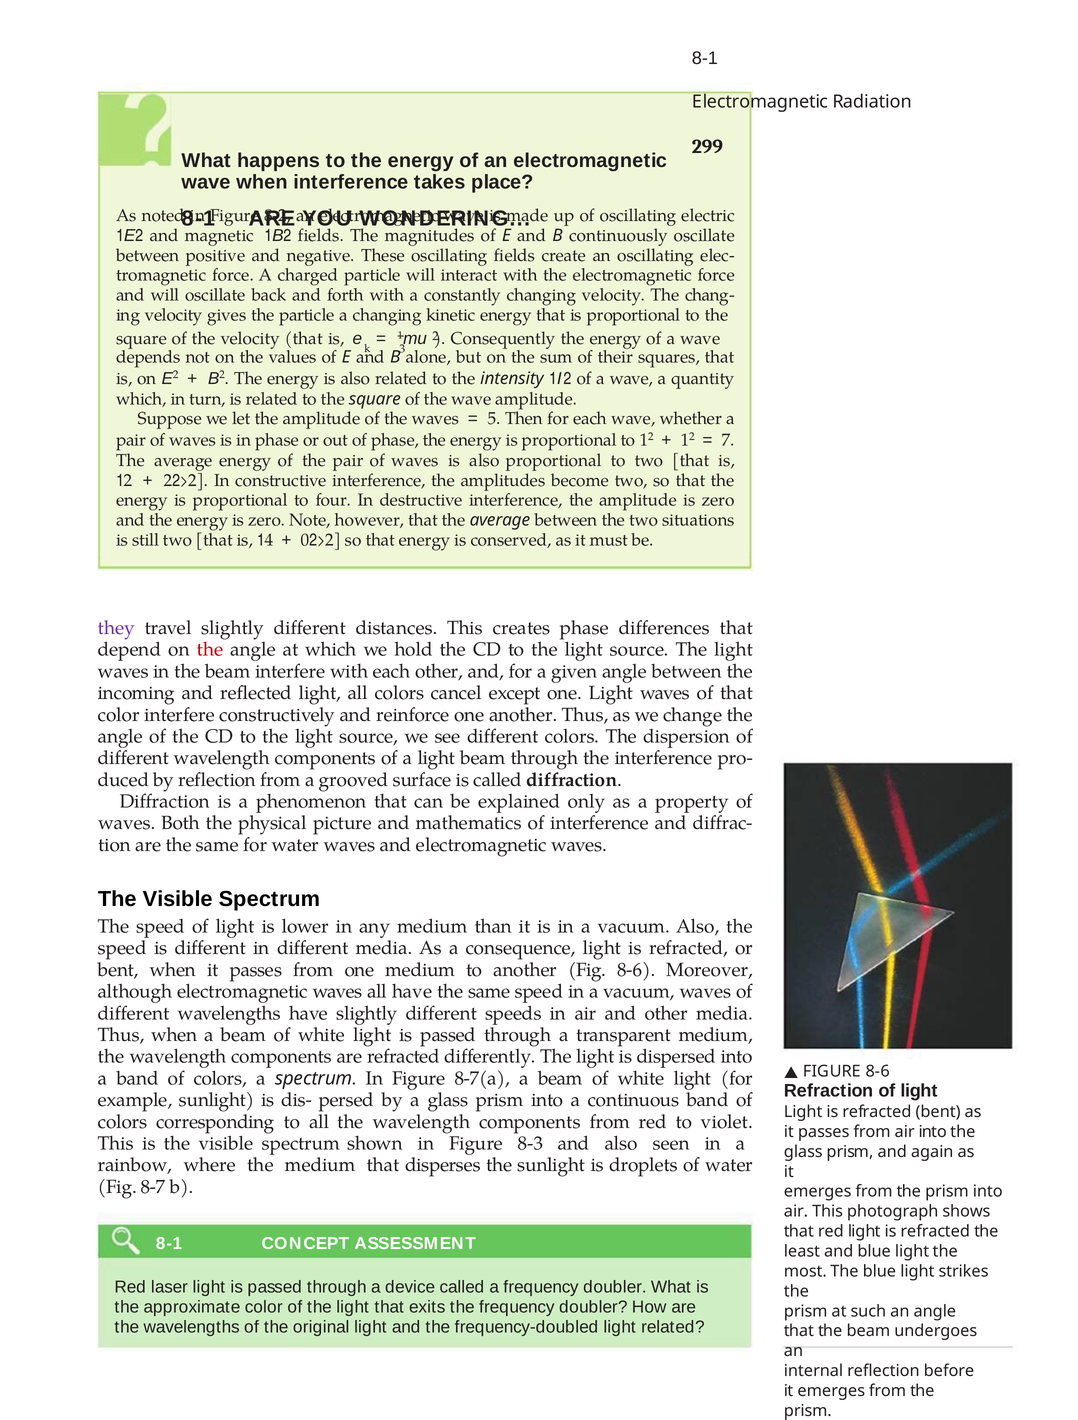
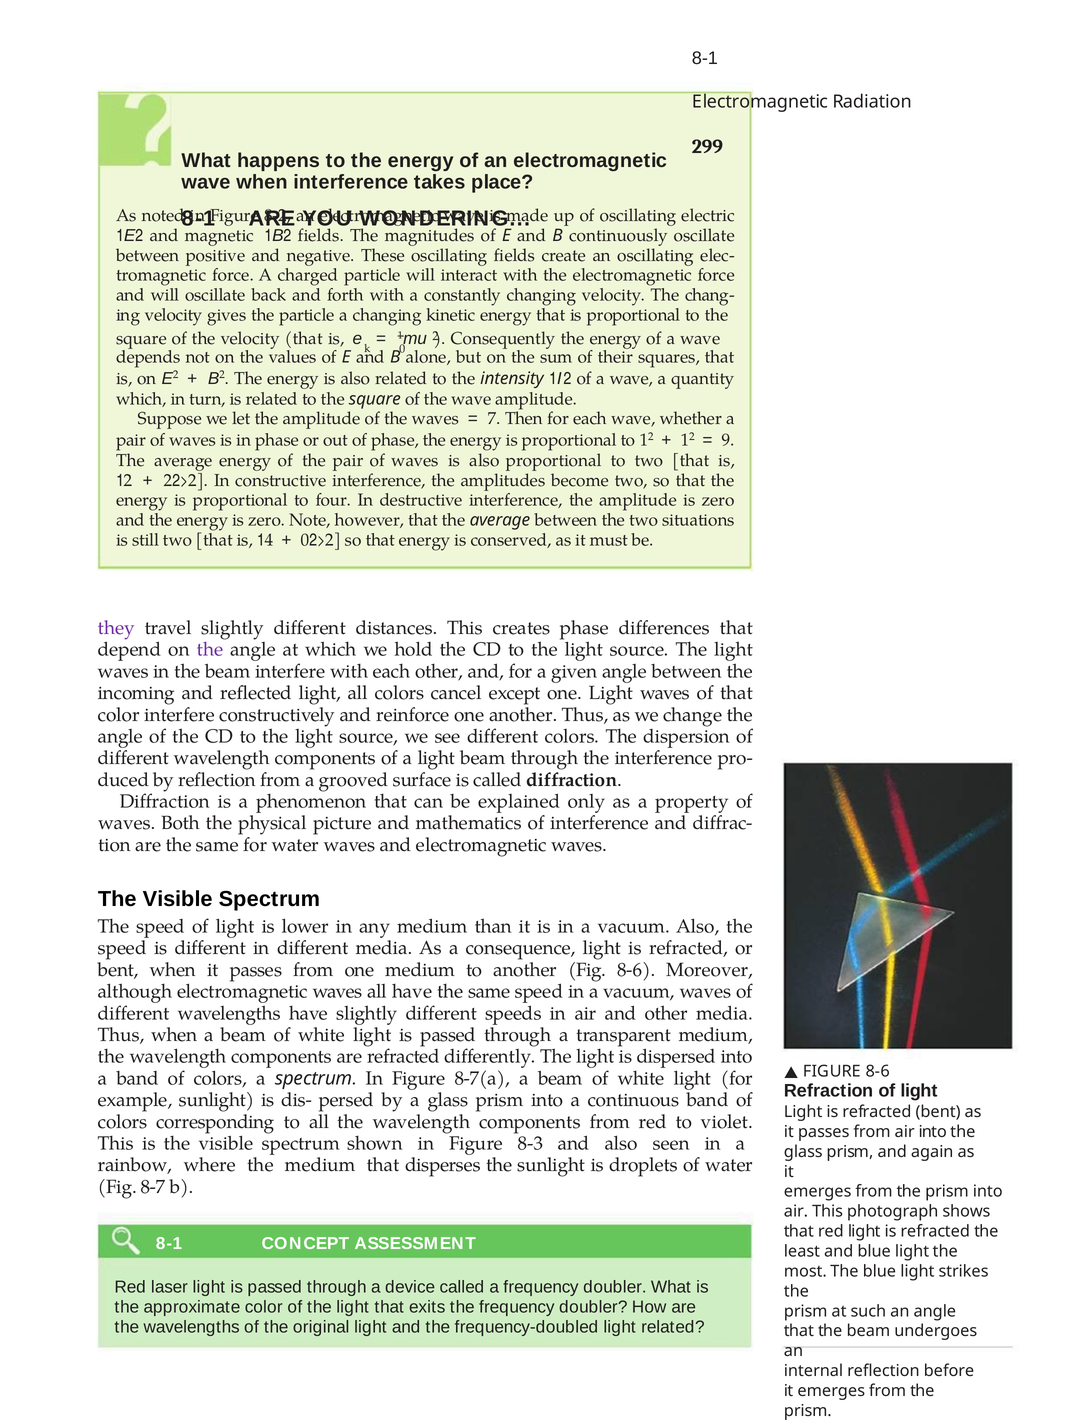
3: 3 -> 0
5: 5 -> 7
7: 7 -> 9
the at (210, 650) colour: red -> purple
